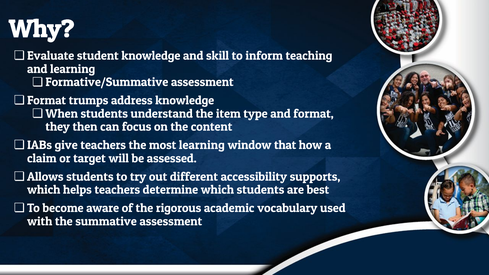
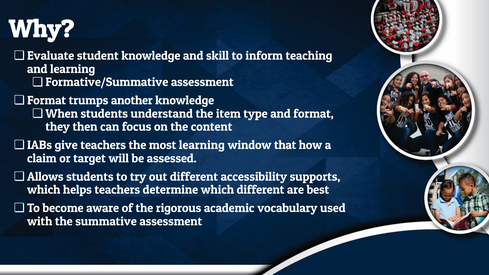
address: address -> another
which students: students -> different
